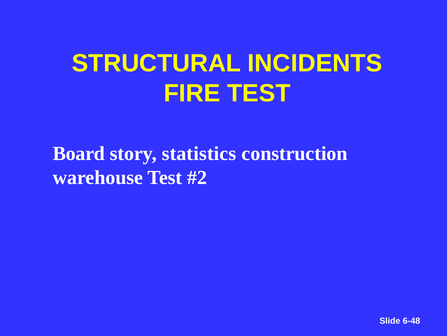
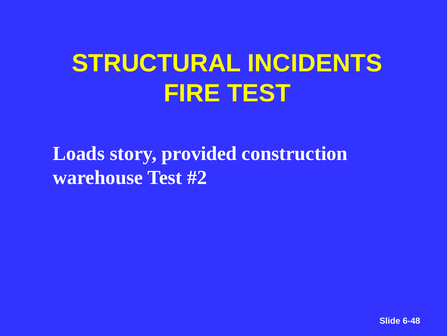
Board: Board -> Loads
statistics: statistics -> provided
